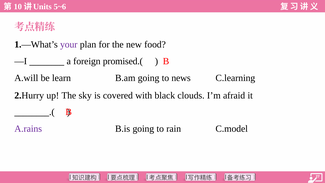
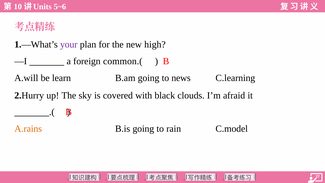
food: food -> high
promised.(: promised.( -> common.(
A.rains colour: purple -> orange
